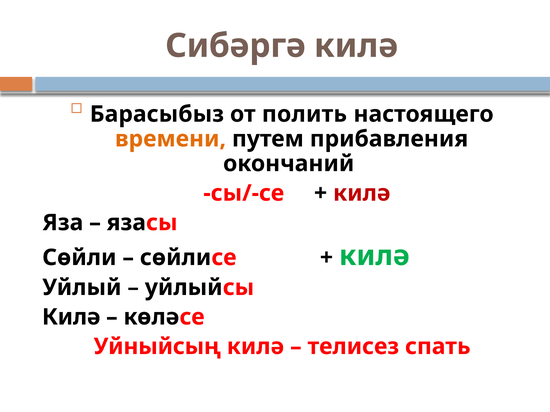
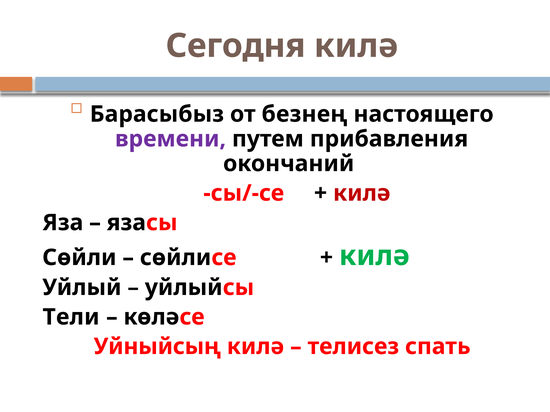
Сибәргә: Сибәргә -> Сегодня
полить: полить -> безнең
времени colour: orange -> purple
Килә at (71, 317): Килә -> Тели
